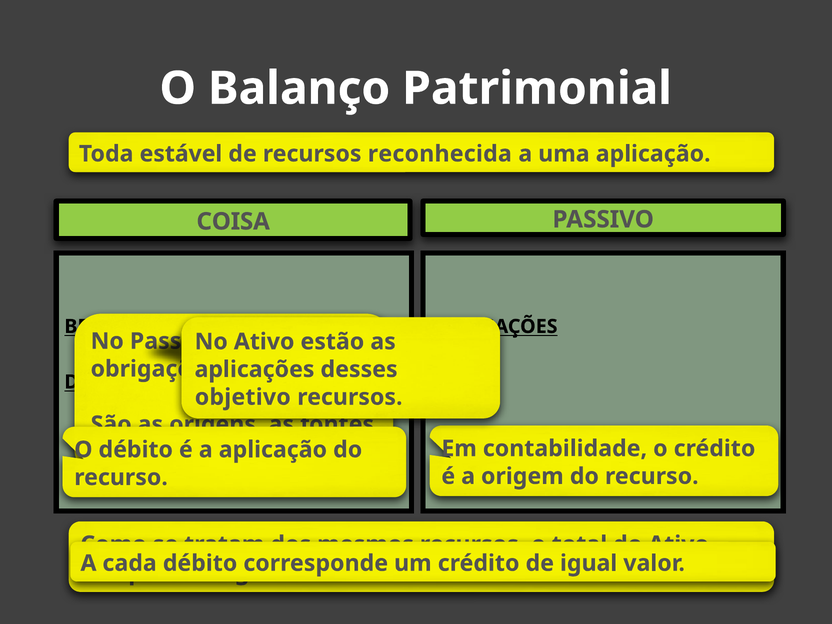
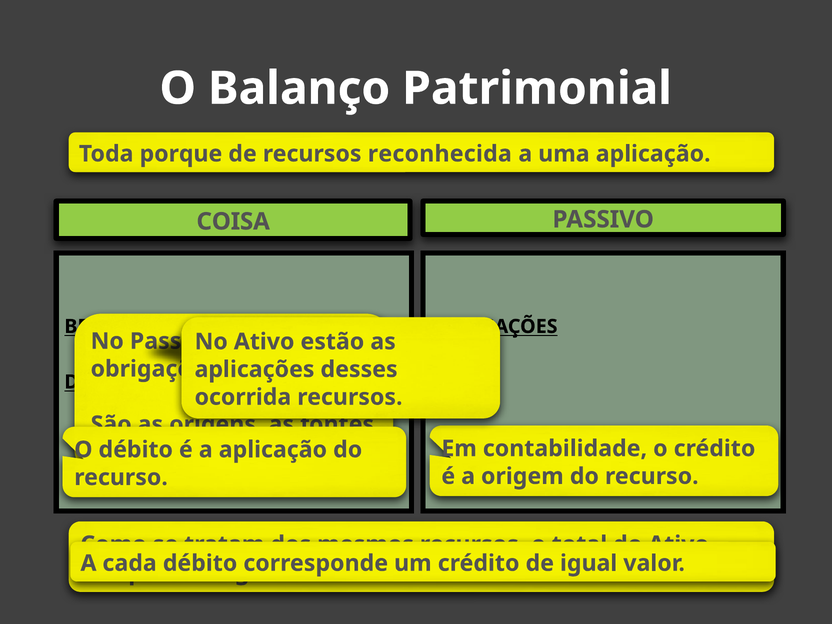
estável: estável -> porque
objetivo: objetivo -> ocorrida
